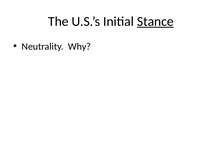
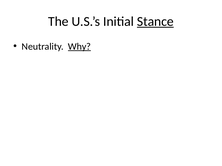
Why underline: none -> present
